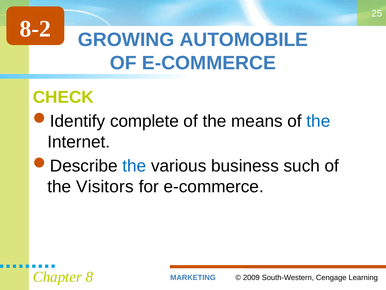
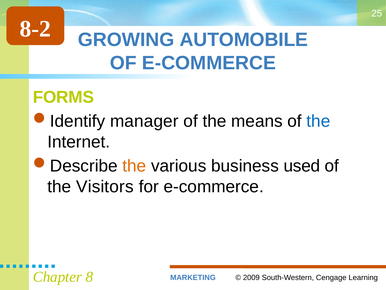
CHECK: CHECK -> FORMS
complete: complete -> manager
the at (134, 166) colour: blue -> orange
such: such -> used
